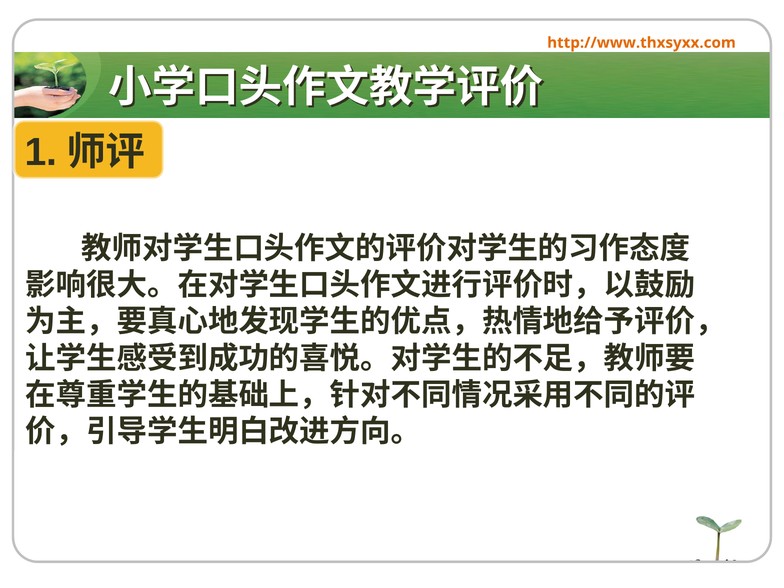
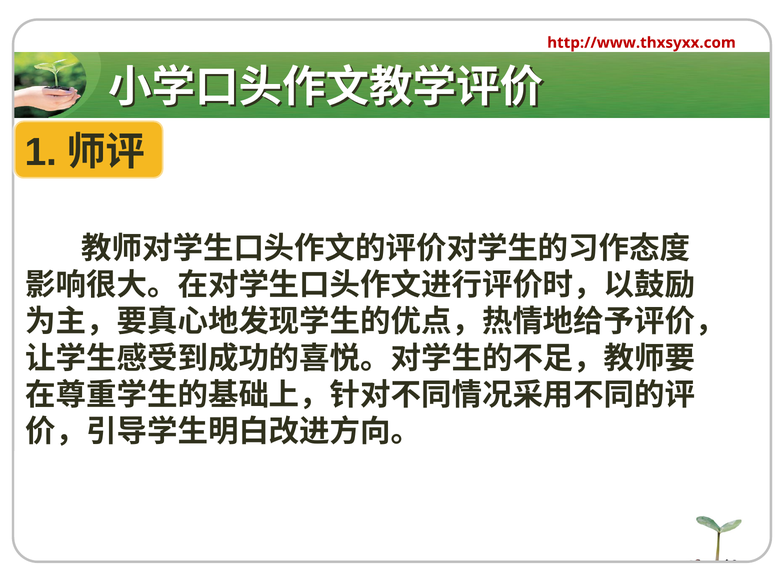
http://www.thxsyxx.com colour: orange -> red
